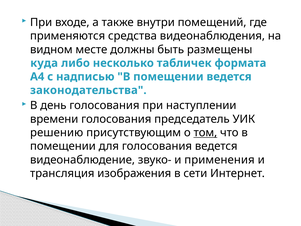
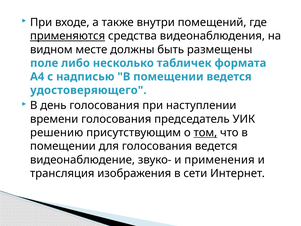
применяются underline: none -> present
куда: куда -> поле
законодательства: законодательства -> удостоверяющего
